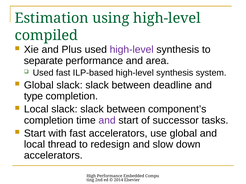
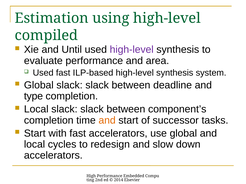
Plus: Plus -> Until
separate: separate -> evaluate
and at (107, 121) colour: purple -> orange
thread: thread -> cycles
